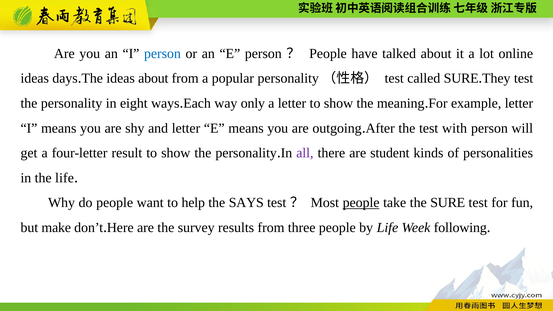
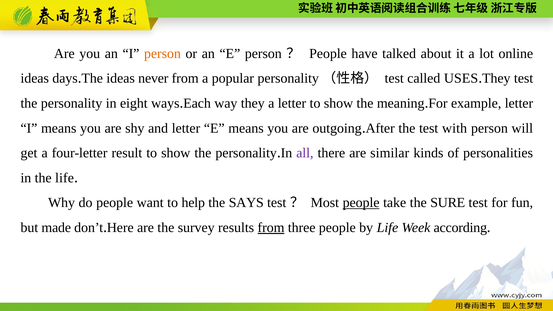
person at (162, 53) colour: blue -> orange
ideas about: about -> never
called SURE: SURE -> USES
way only: only -> they
student: student -> similar
make: make -> made
from at (271, 228) underline: none -> present
following: following -> according
